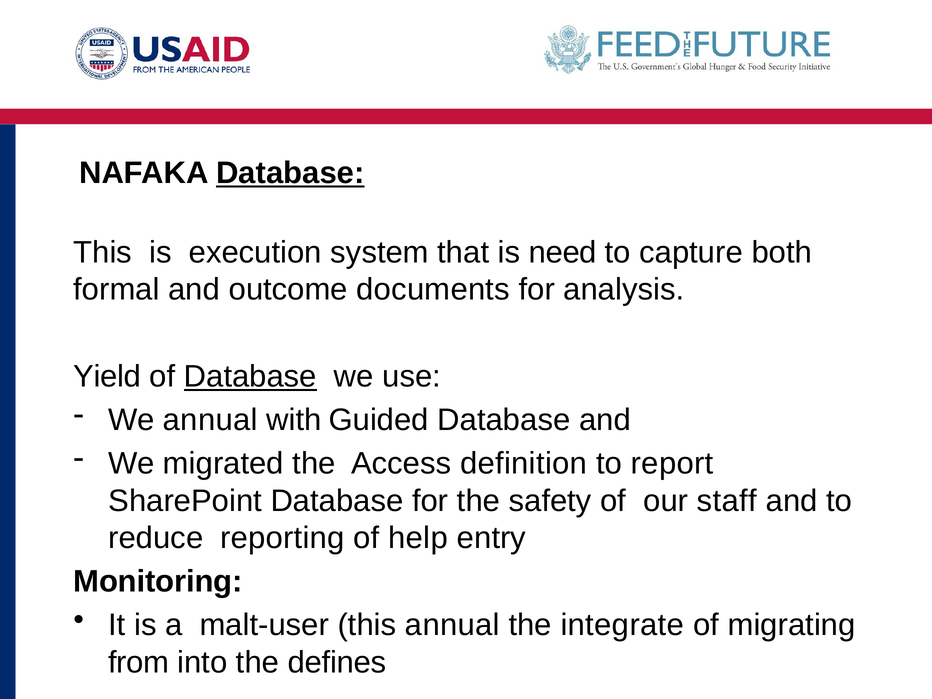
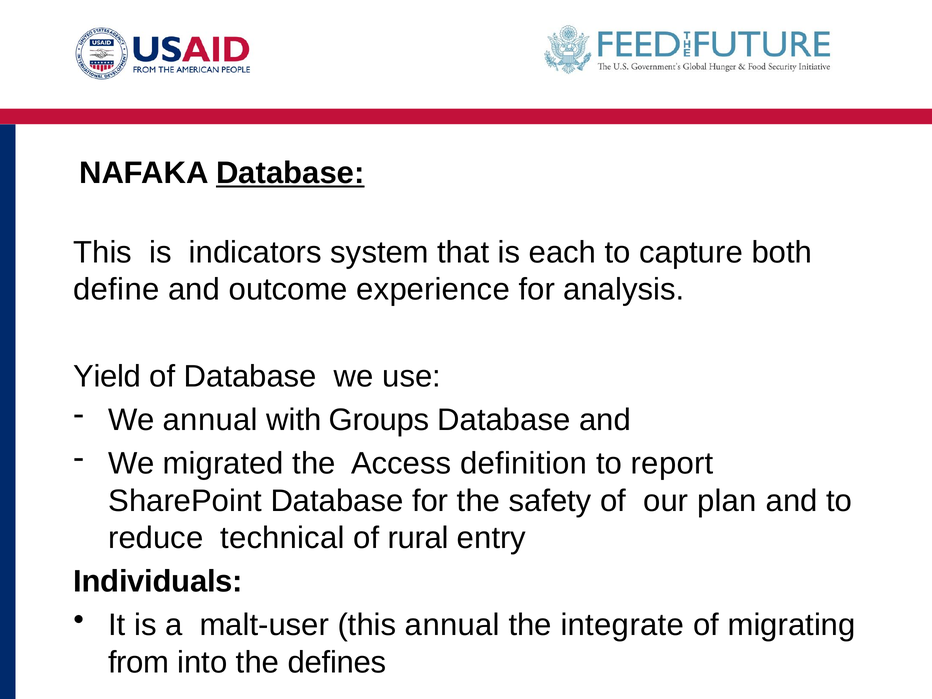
execution: execution -> indicators
need: need -> each
formal: formal -> define
documents: documents -> experience
Database at (250, 377) underline: present -> none
Guided: Guided -> Groups
staff: staff -> plan
reporting: reporting -> technical
help: help -> rural
Monitoring: Monitoring -> Individuals
